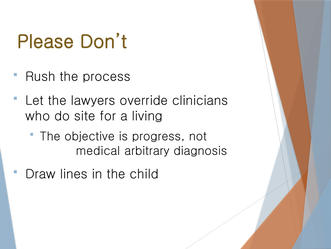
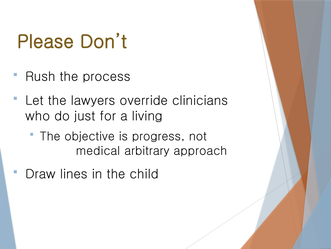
site: site -> just
diagnosis: diagnosis -> approach
